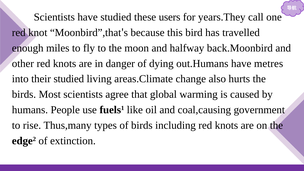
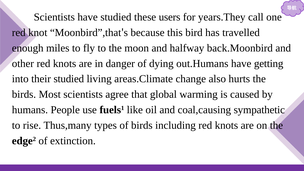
metres: metres -> getting
government: government -> sympathetic
